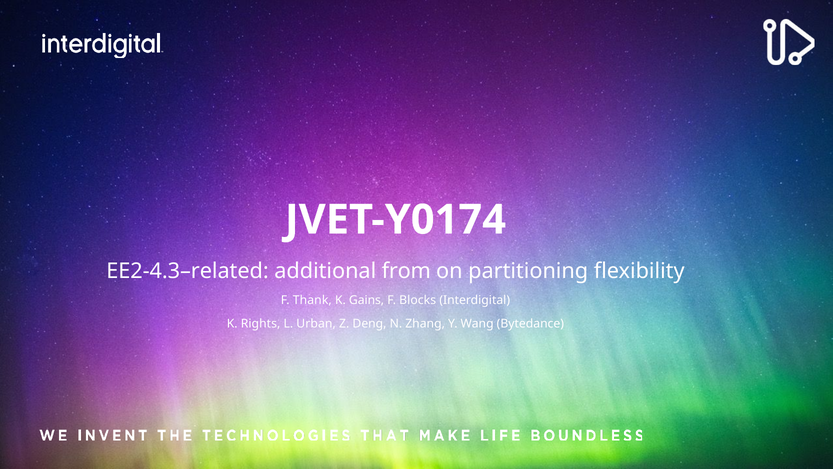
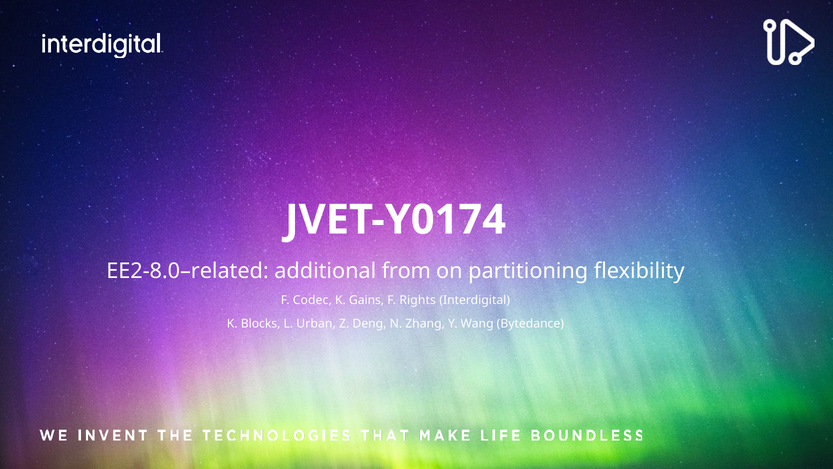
EE2-4.3–related: EE2-4.3–related -> EE2-8.0–related
Thank: Thank -> Codec
Blocks: Blocks -> Rights
Rights: Rights -> Blocks
